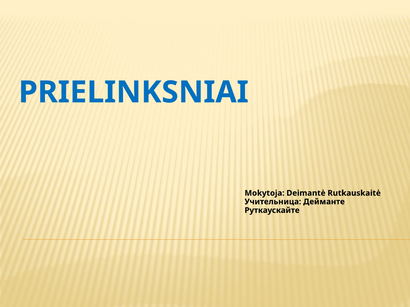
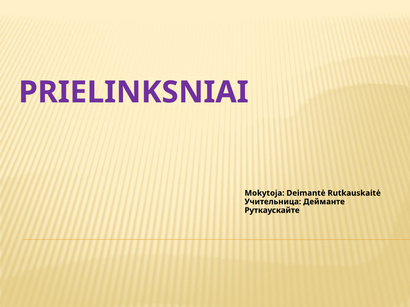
PRIELINKSNIAI colour: blue -> purple
